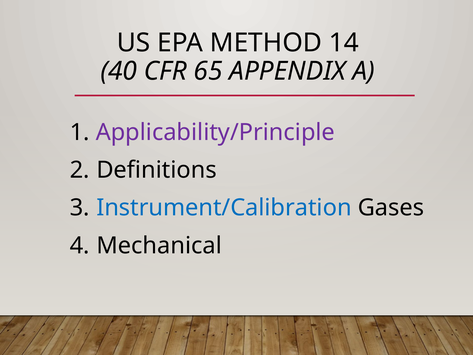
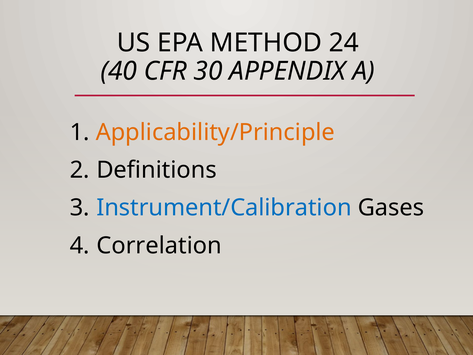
14: 14 -> 24
65: 65 -> 30
Applicability/Principle colour: purple -> orange
Mechanical: Mechanical -> Correlation
